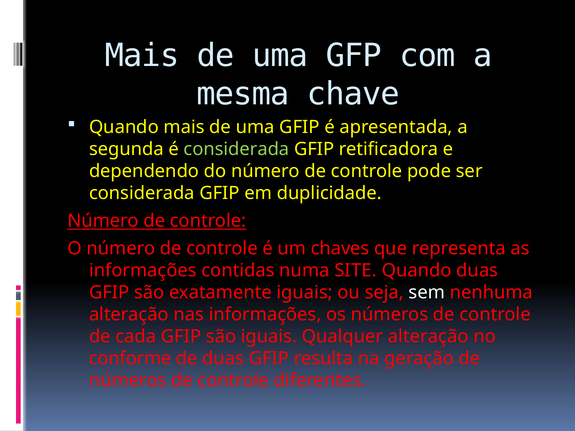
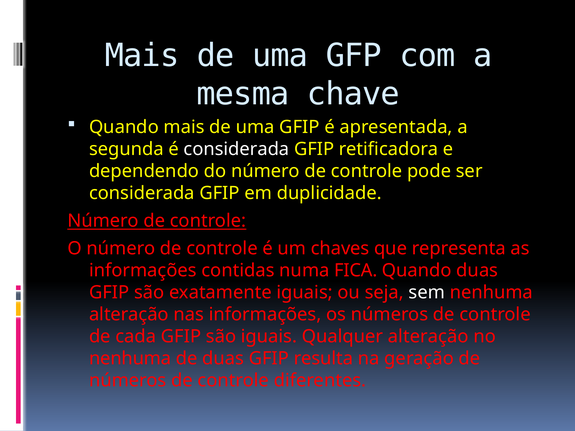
considerada at (236, 149) colour: light green -> white
SITE: SITE -> FICA
conforme at (130, 359): conforme -> nenhuma
